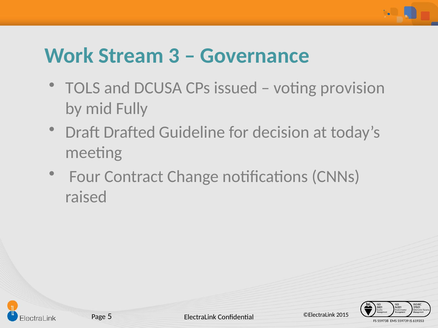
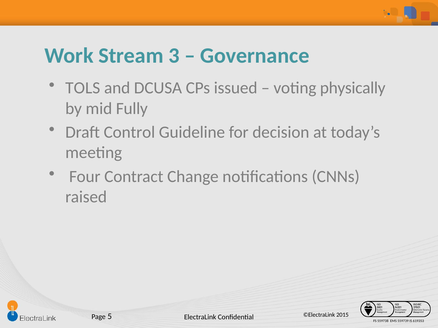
provision: provision -> physically
Drafted: Drafted -> Control
